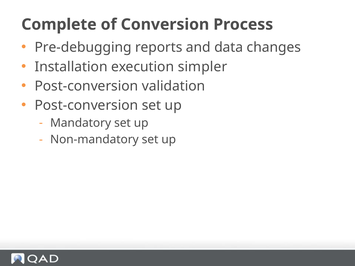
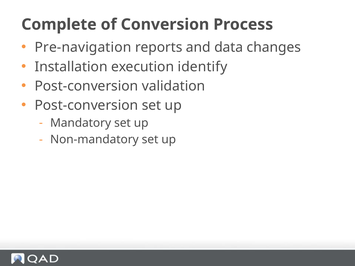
Pre-debugging: Pre-debugging -> Pre-navigation
simpler: simpler -> identify
